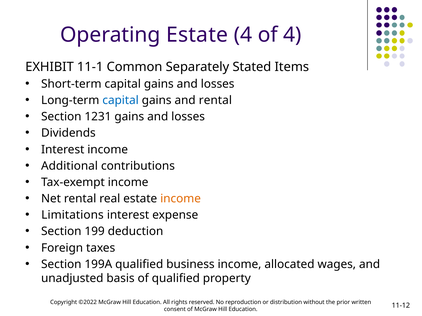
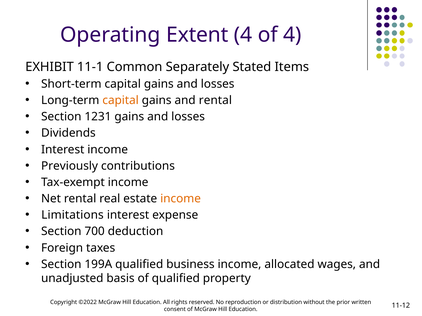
Operating Estate: Estate -> Extent
capital at (121, 100) colour: blue -> orange
Additional: Additional -> Previously
199: 199 -> 700
